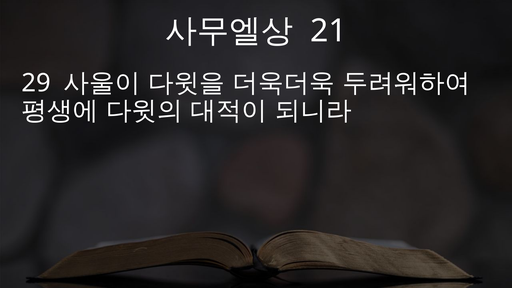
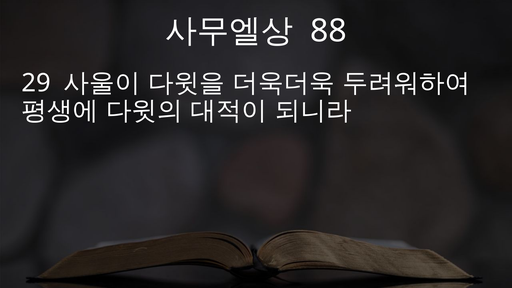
21: 21 -> 88
